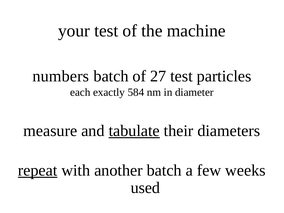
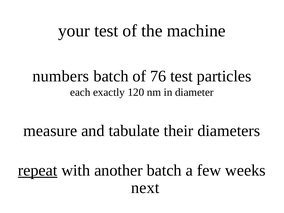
27: 27 -> 76
584: 584 -> 120
tabulate underline: present -> none
used: used -> next
